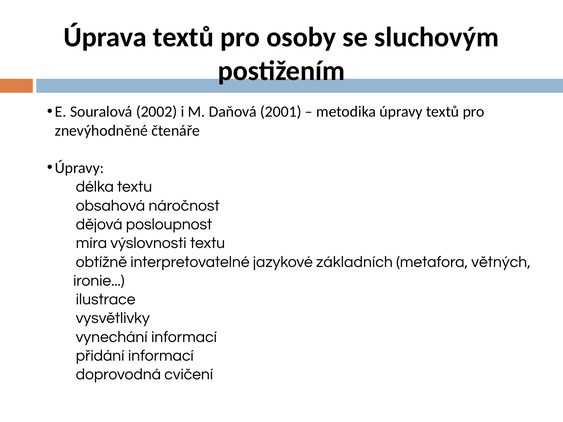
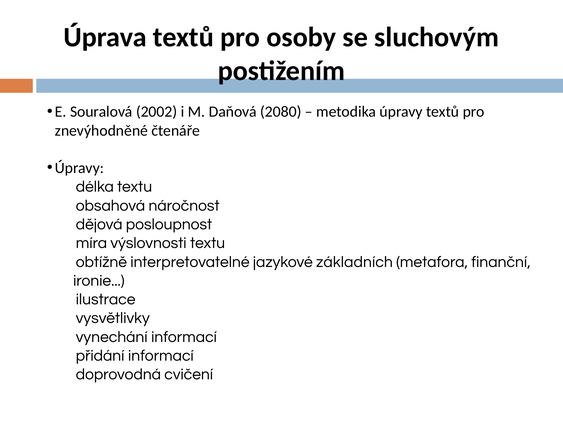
2001: 2001 -> 2080
větných: větných -> finanční
